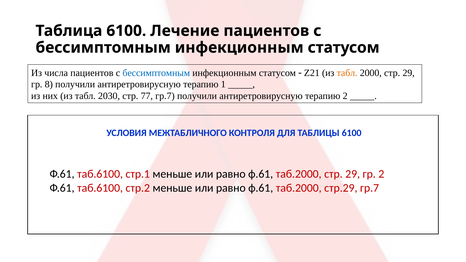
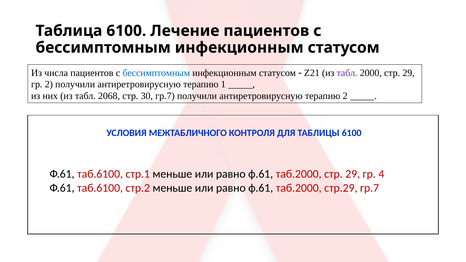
табл at (347, 73) colour: orange -> purple
гр 8: 8 -> 2
2030: 2030 -> 2068
77: 77 -> 30
гр 2: 2 -> 4
